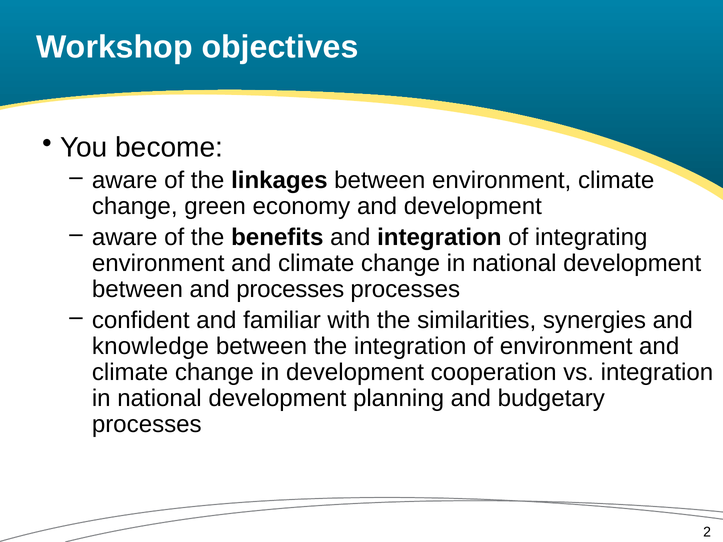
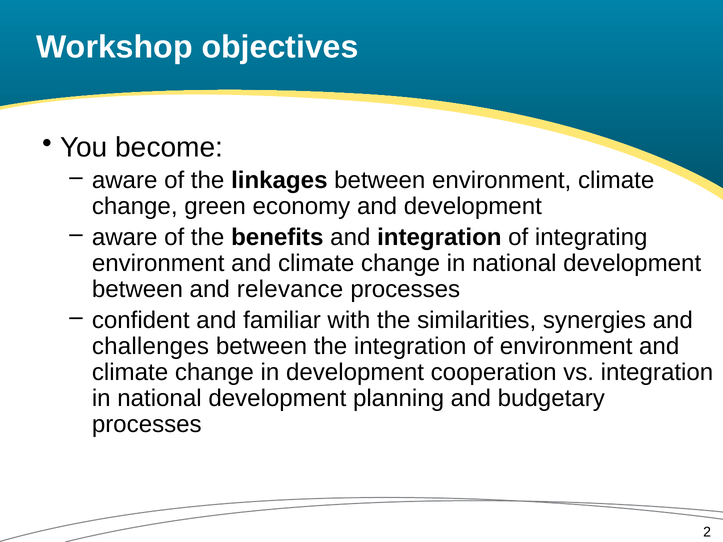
and processes: processes -> relevance
knowledge: knowledge -> challenges
